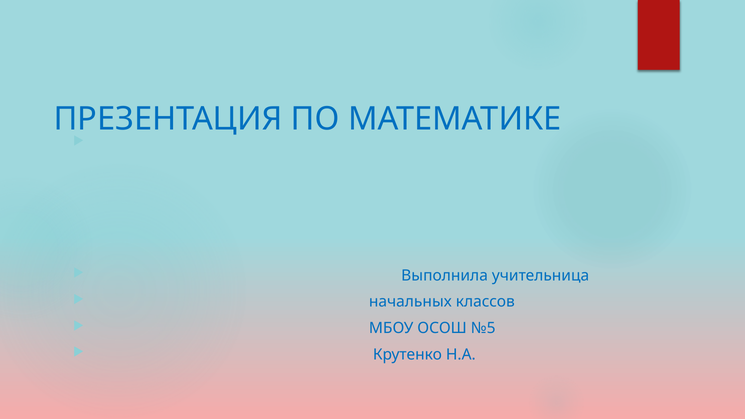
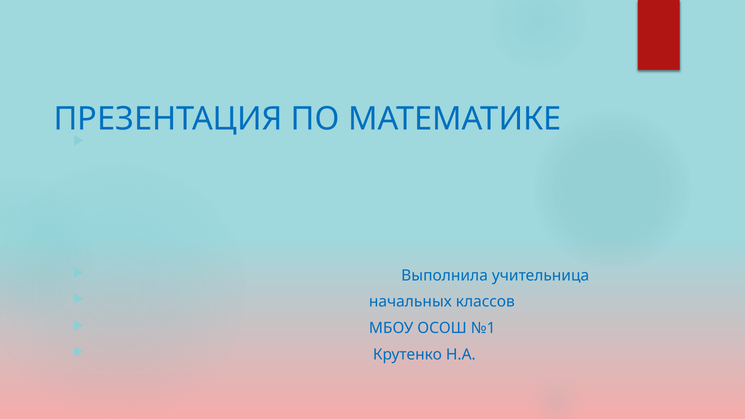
№5: №5 -> №1
